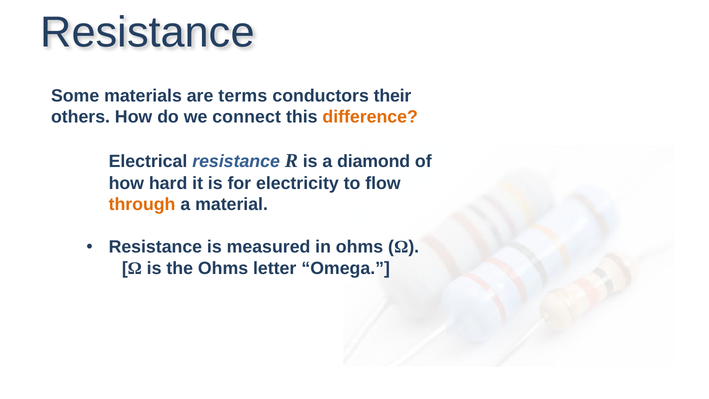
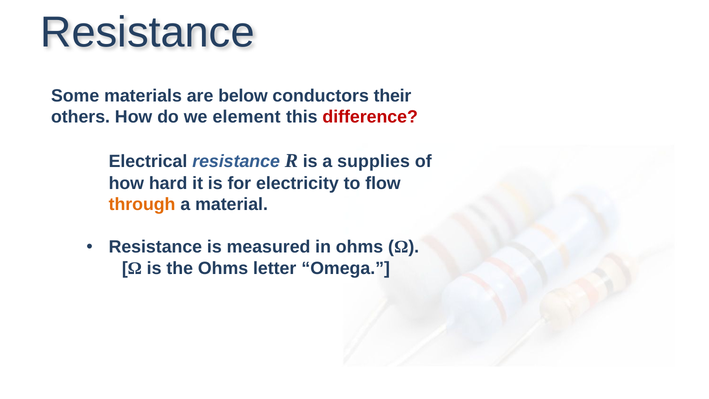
terms: terms -> below
connect: connect -> element
difference colour: orange -> red
diamond: diamond -> supplies
